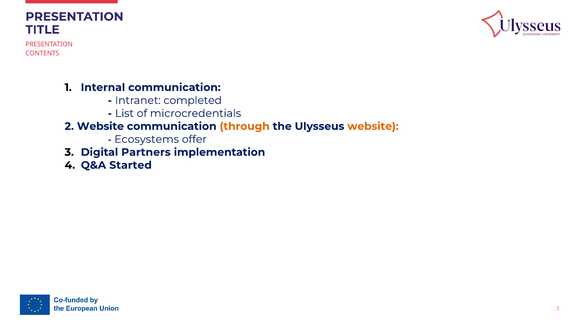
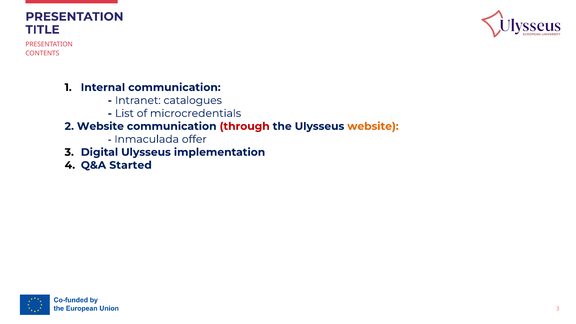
completed: completed -> catalogues
through colour: orange -> red
Ecosystems: Ecosystems -> Inmaculada
Digital Partners: Partners -> Ulysseus
